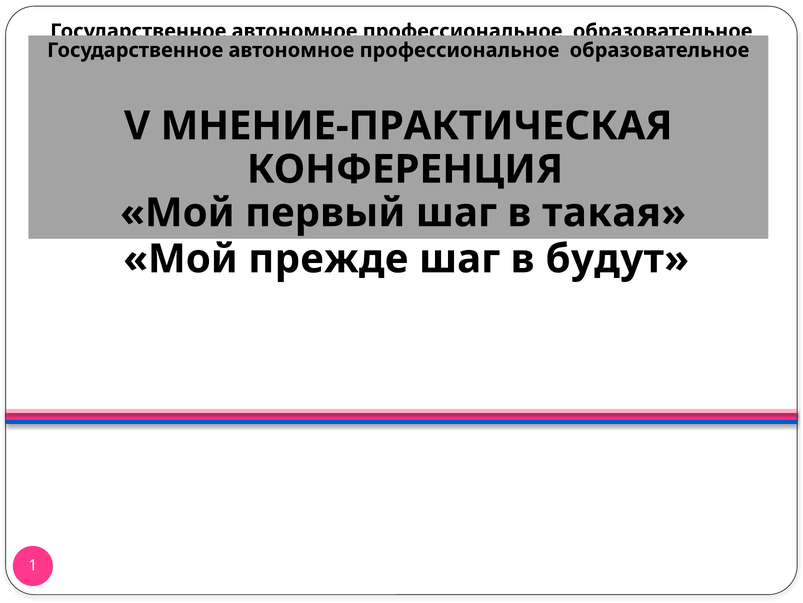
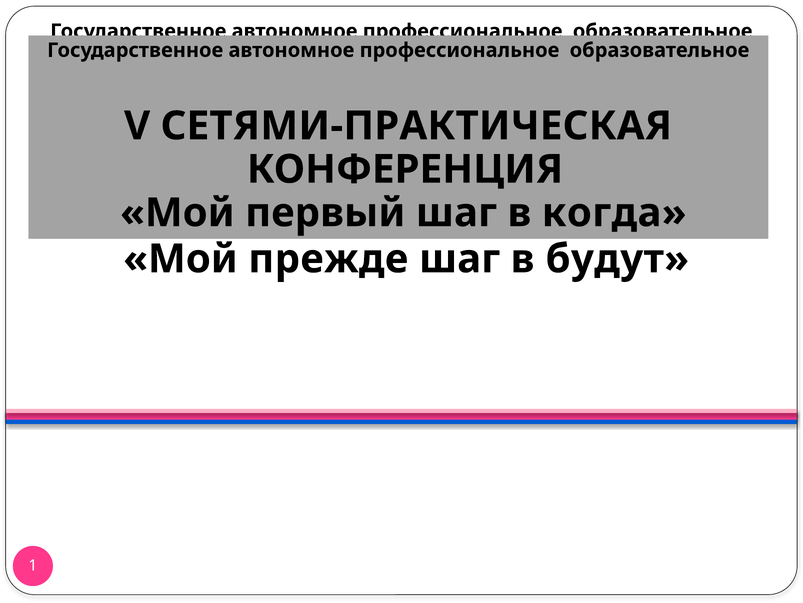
МНЕНИЕ-ПРАКТИЧЕСКАЯ: МНЕНИЕ-ПРАКТИЧЕСКАЯ -> СЕТЯМИ-ПРАКТИЧЕСКАЯ
такая: такая -> когда
